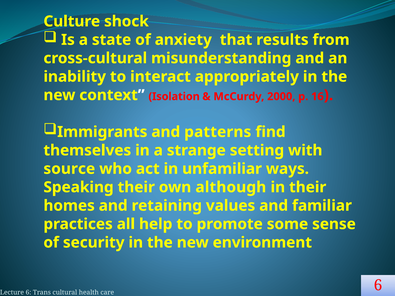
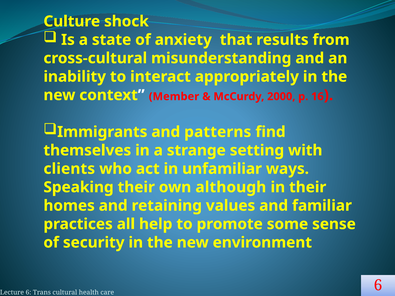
Isolation: Isolation -> Member
source: source -> clients
